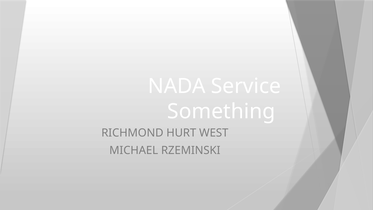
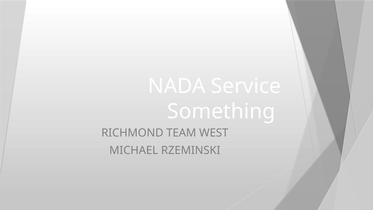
HURT: HURT -> TEAM
